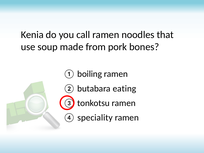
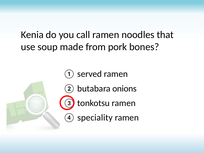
boiling: boiling -> served
eating: eating -> onions
